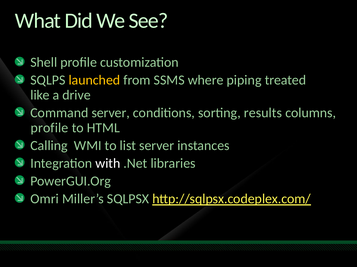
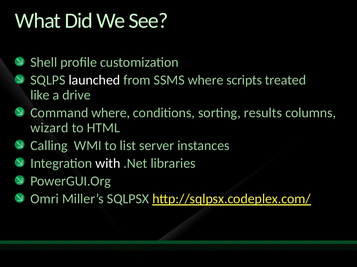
launched colour: yellow -> white
piping: piping -> scripts
Command server: server -> where
profile at (49, 128): profile -> wizard
